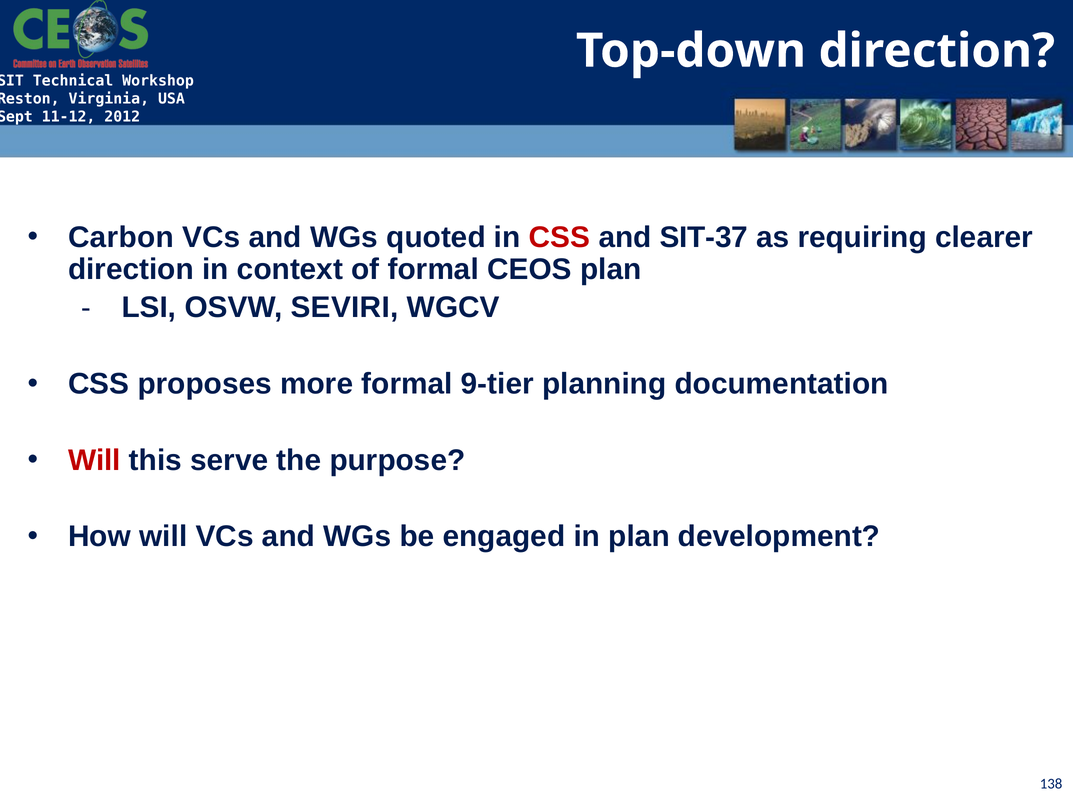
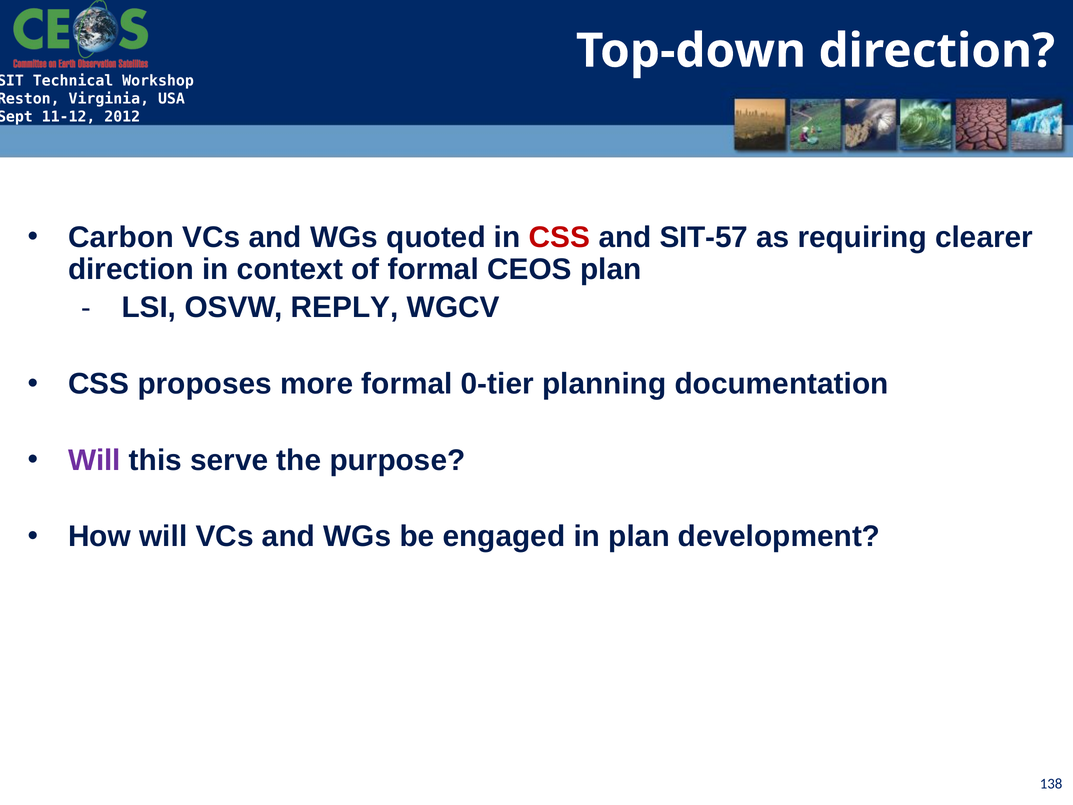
SIT-37: SIT-37 -> SIT-57
SEVIRI: SEVIRI -> REPLY
9-tier: 9-tier -> 0-tier
Will at (94, 460) colour: red -> purple
